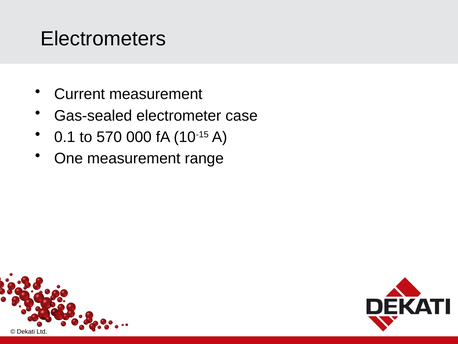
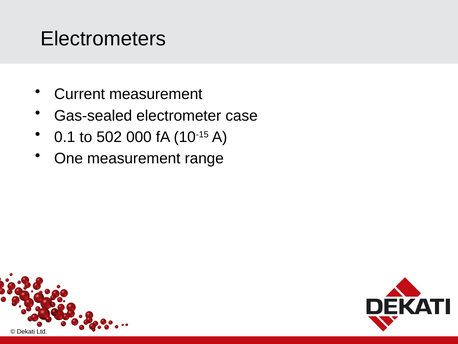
570: 570 -> 502
